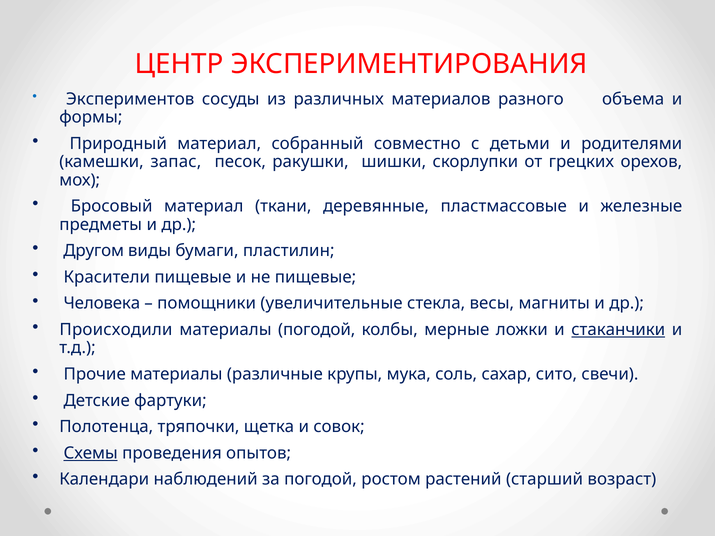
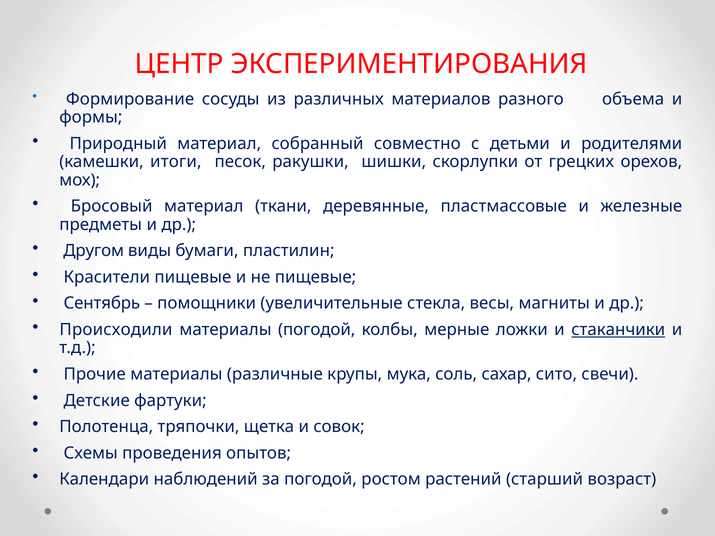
Экспериментов: Экспериментов -> Формирование
запас: запас -> итоги
Человека: Человека -> Сентябрь
Схемы underline: present -> none
